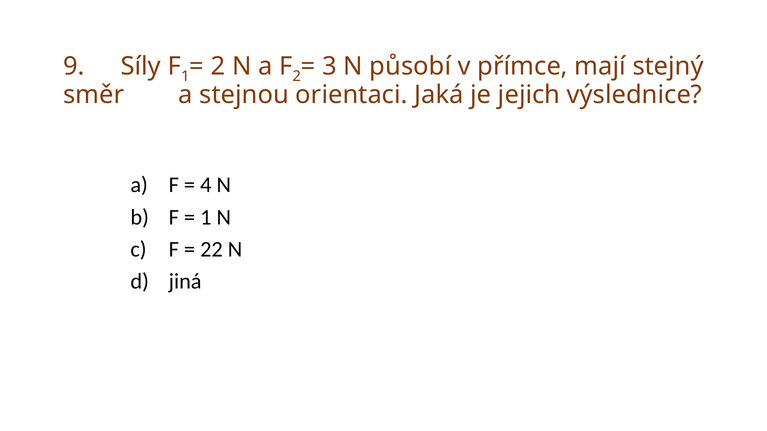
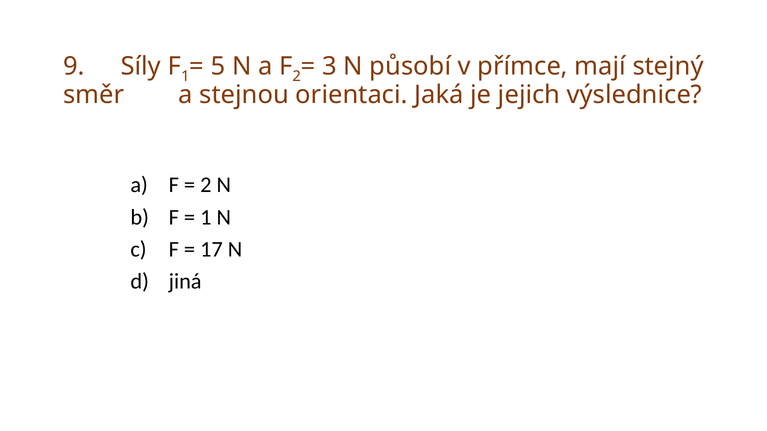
2 at (218, 66): 2 -> 5
4 at (206, 185): 4 -> 2
22: 22 -> 17
